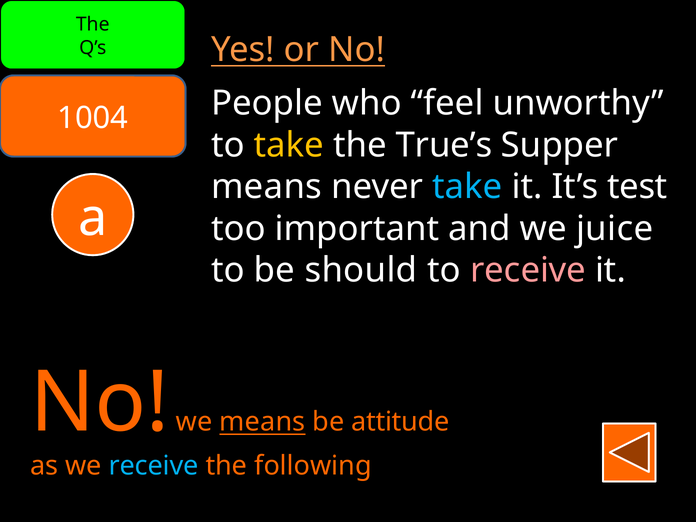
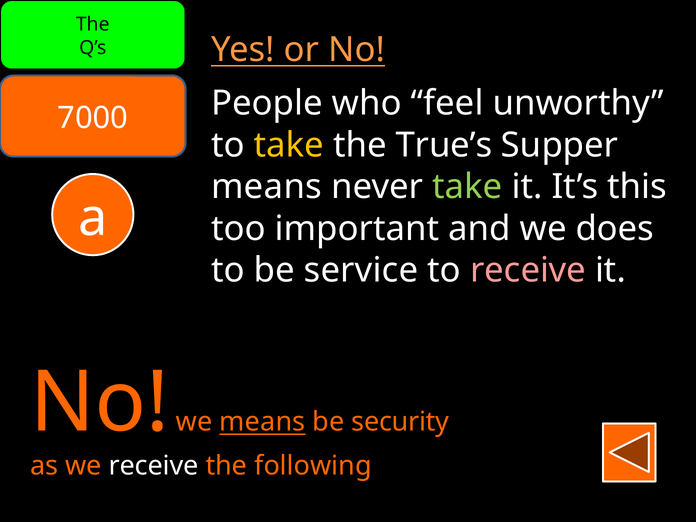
1004: 1004 -> 7000
take at (467, 187) colour: light blue -> light green
test: test -> this
juice: juice -> does
should: should -> service
attitude: attitude -> security
receive at (154, 466) colour: light blue -> white
